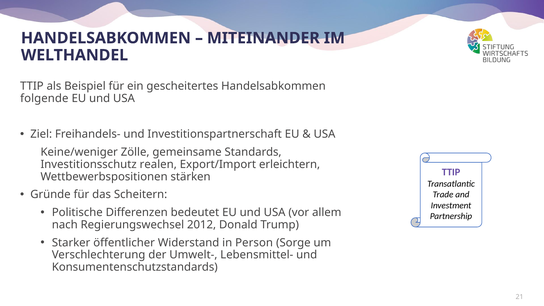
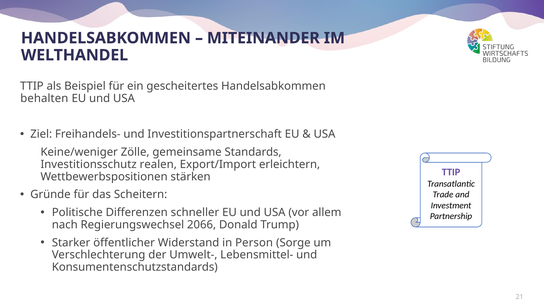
folgende: folgende -> behalten
bedeutet: bedeutet -> schneller
2012: 2012 -> 2066
